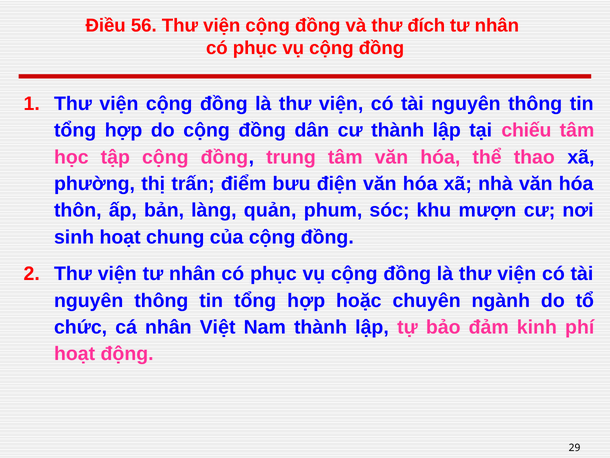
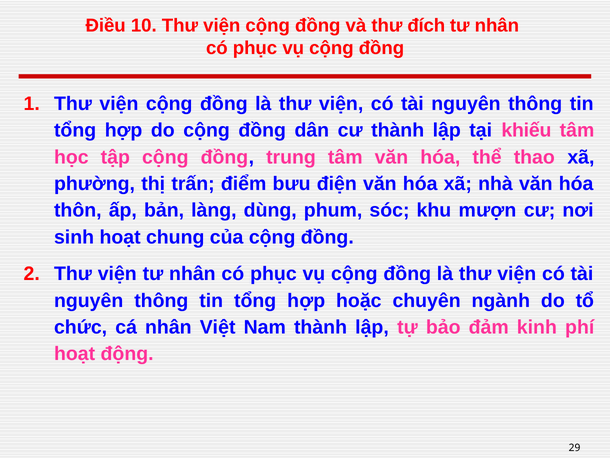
56: 56 -> 10
chiếu: chiếu -> khiếu
quản: quản -> dùng
